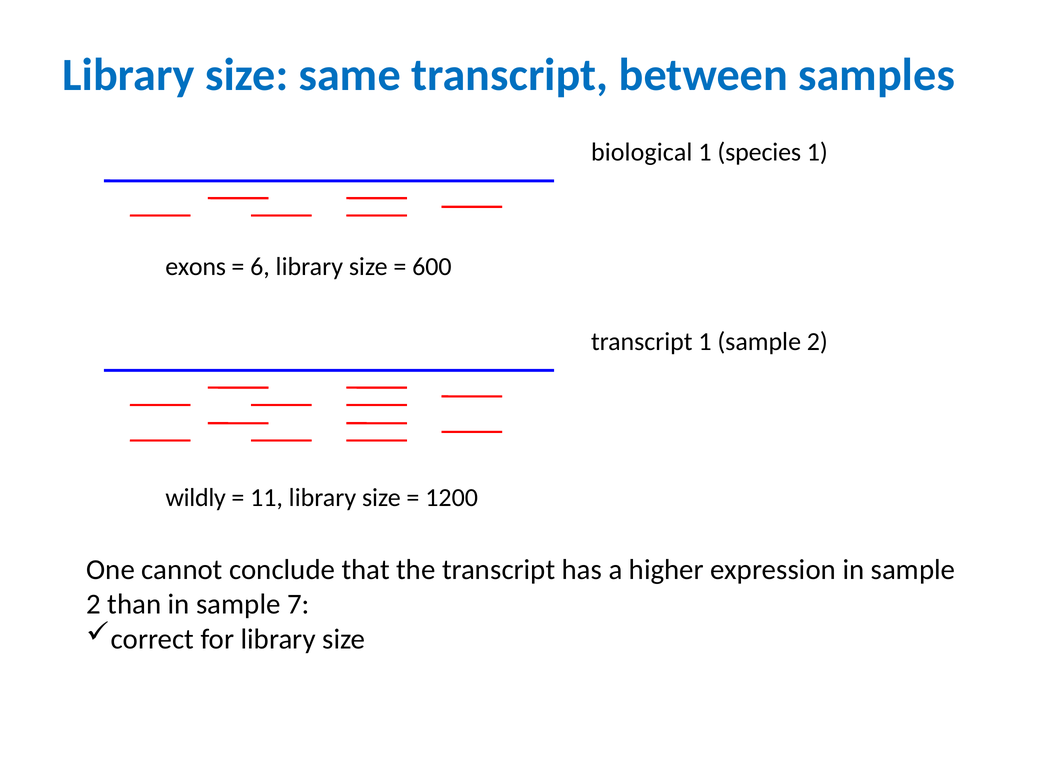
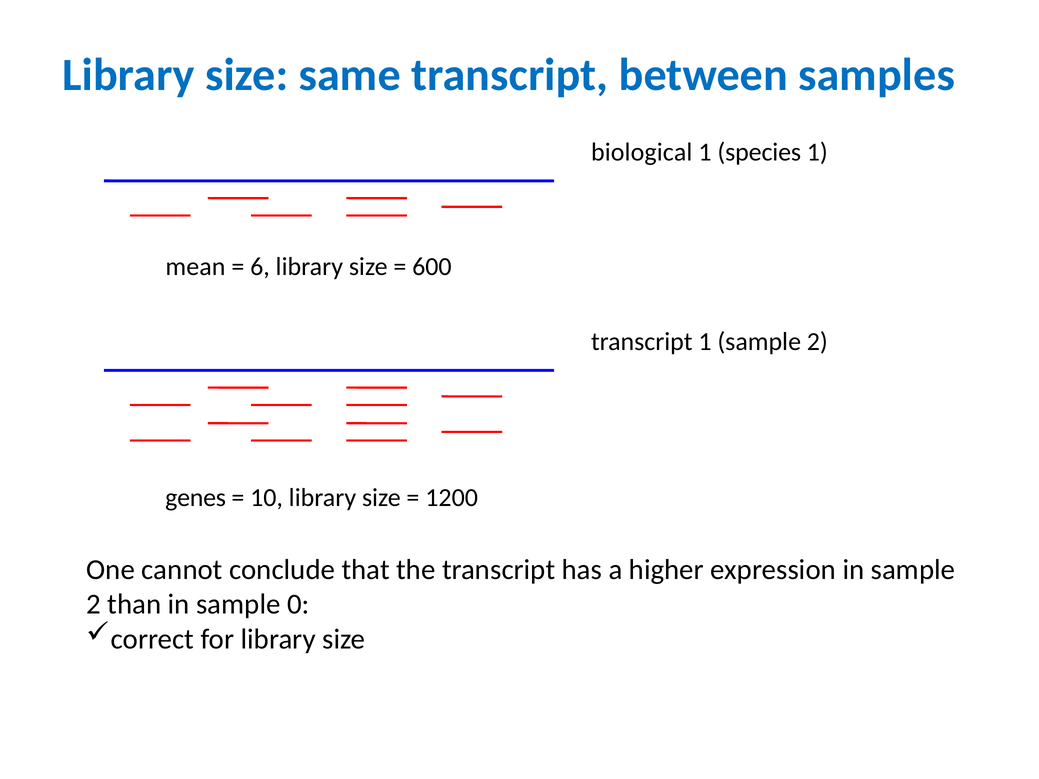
exons: exons -> mean
wildly: wildly -> genes
11: 11 -> 10
7: 7 -> 0
